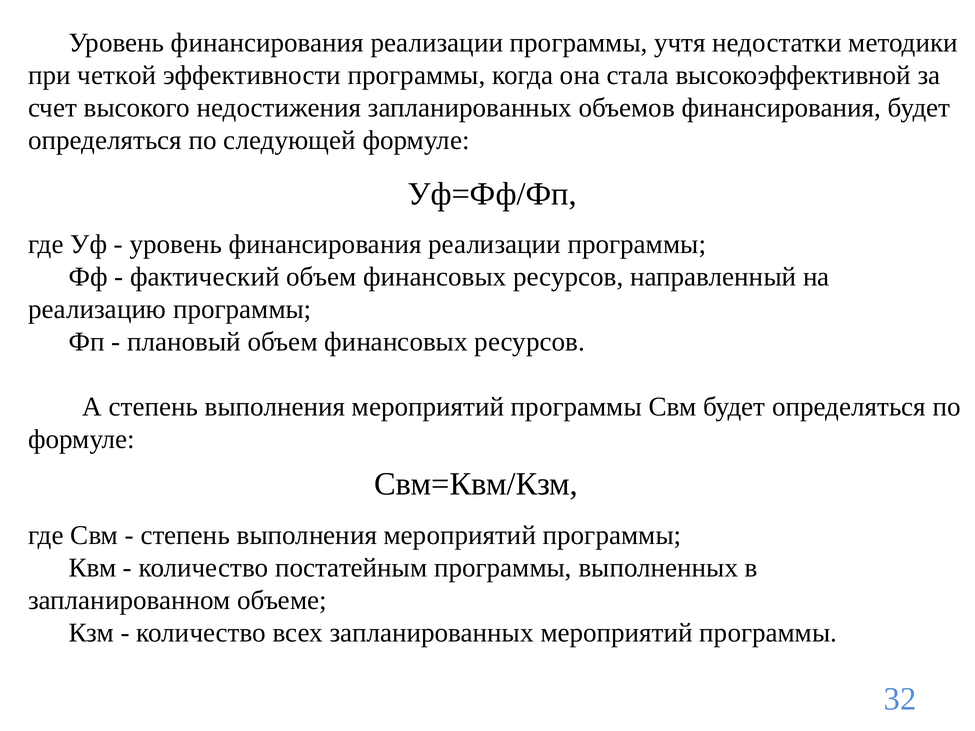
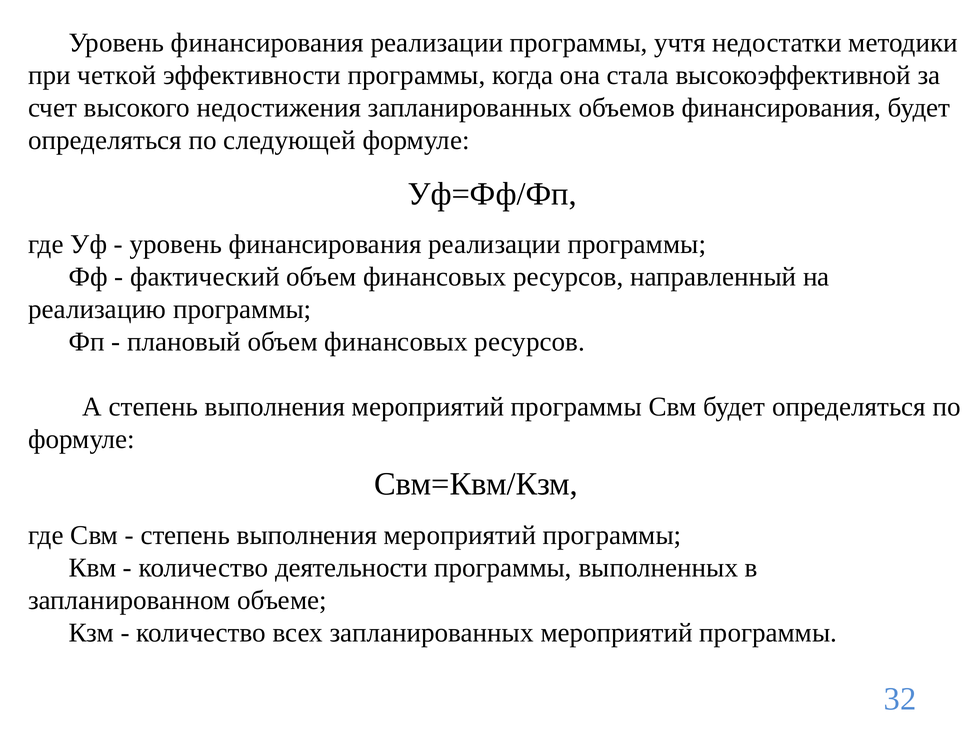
постатейным: постатейным -> деятельности
